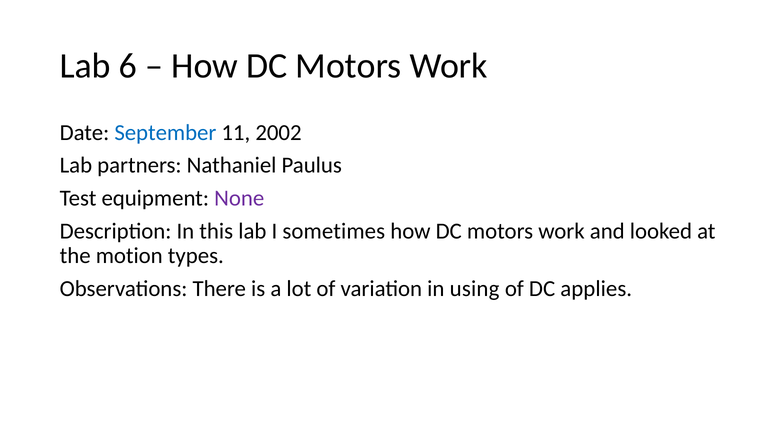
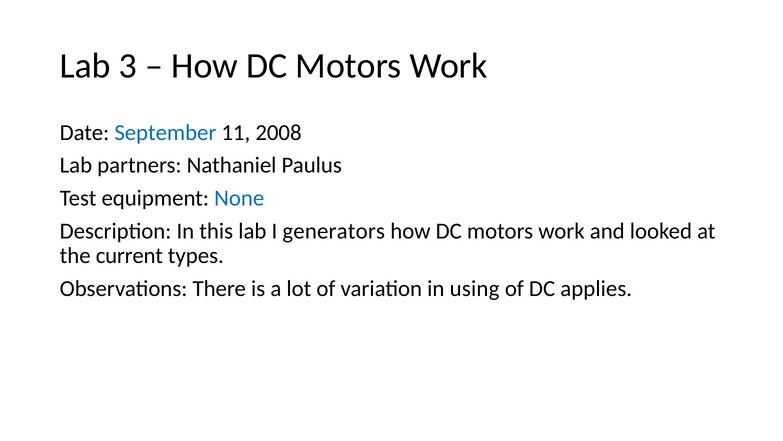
6: 6 -> 3
2002: 2002 -> 2008
None colour: purple -> blue
sometimes: sometimes -> generators
motion: motion -> current
